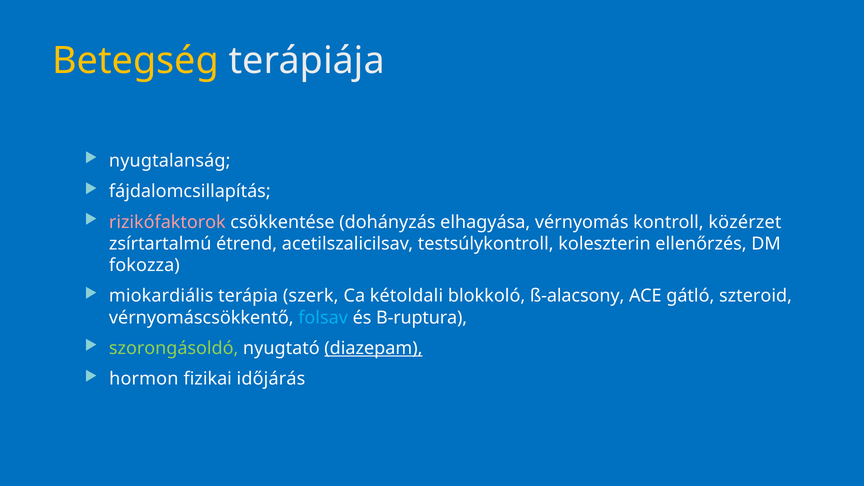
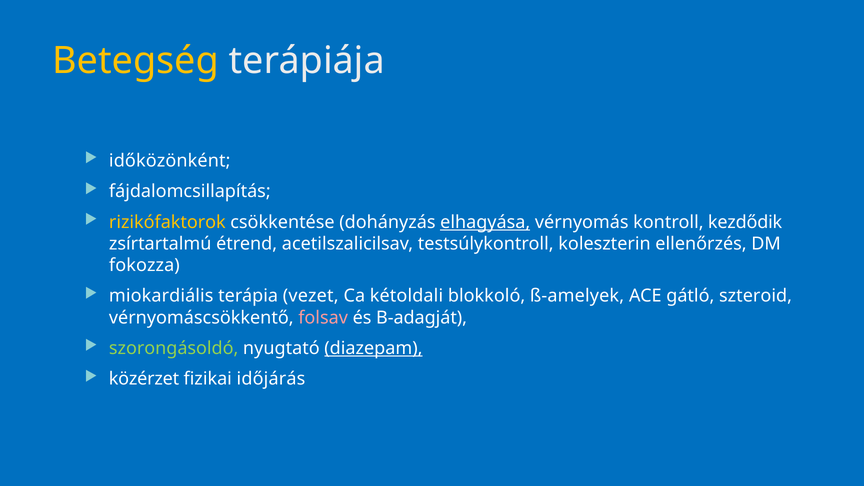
nyugtalanság: nyugtalanság -> időközönként
rizikófaktorok colour: pink -> yellow
elhagyása underline: none -> present
közérzet: közérzet -> kezdődik
szerk: szerk -> vezet
ß-alacsony: ß-alacsony -> ß-amelyek
folsav colour: light blue -> pink
B-ruptura: B-ruptura -> B-adagját
hormon: hormon -> közérzet
